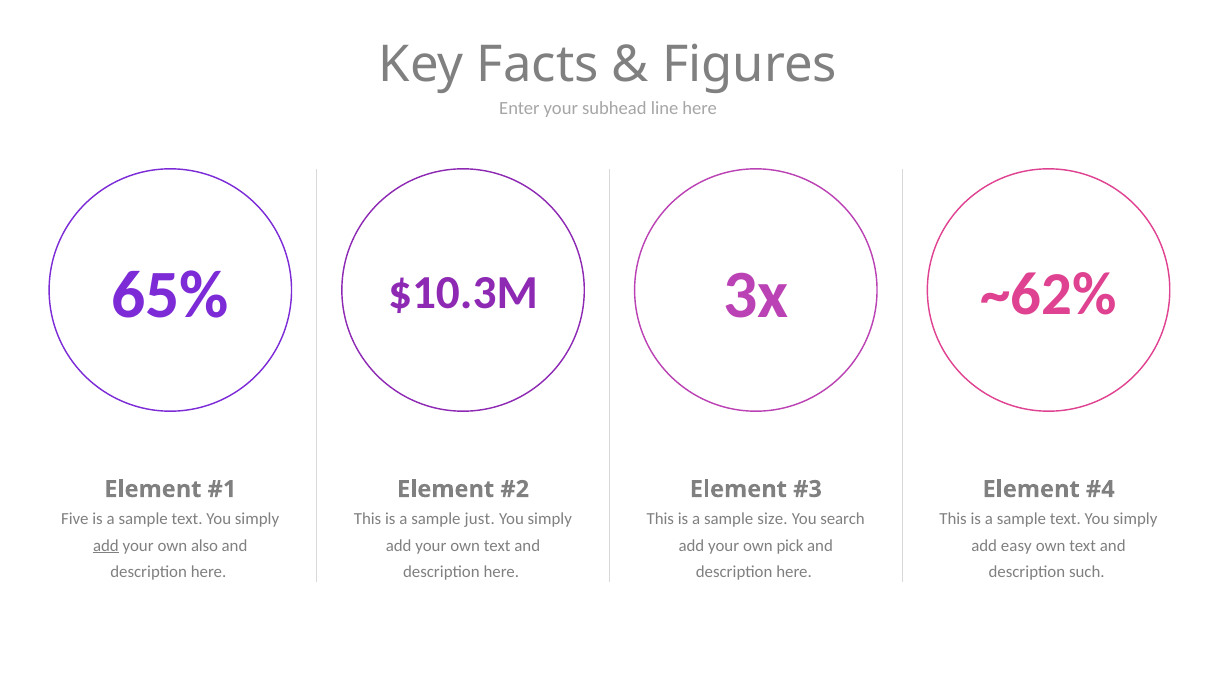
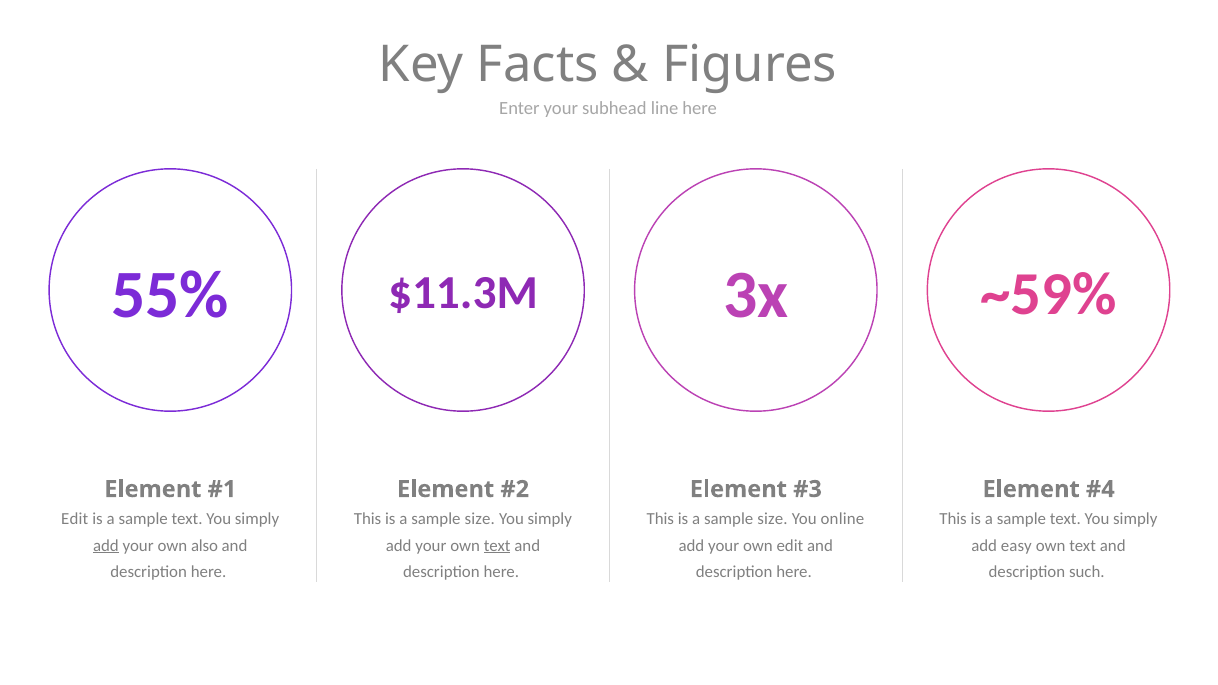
65%: 65% -> 55%
~62%: ~62% -> ~59%
$10.3M: $10.3M -> $11.3M
Five at (75, 519): Five -> Edit
just at (480, 519): just -> size
search: search -> online
text at (497, 546) underline: none -> present
own pick: pick -> edit
